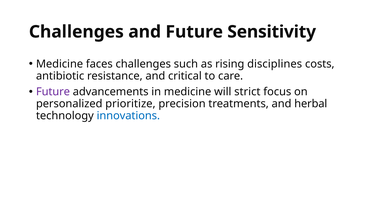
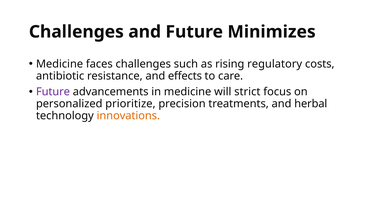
Sensitivity: Sensitivity -> Minimizes
disciplines: disciplines -> regulatory
critical: critical -> effects
innovations colour: blue -> orange
